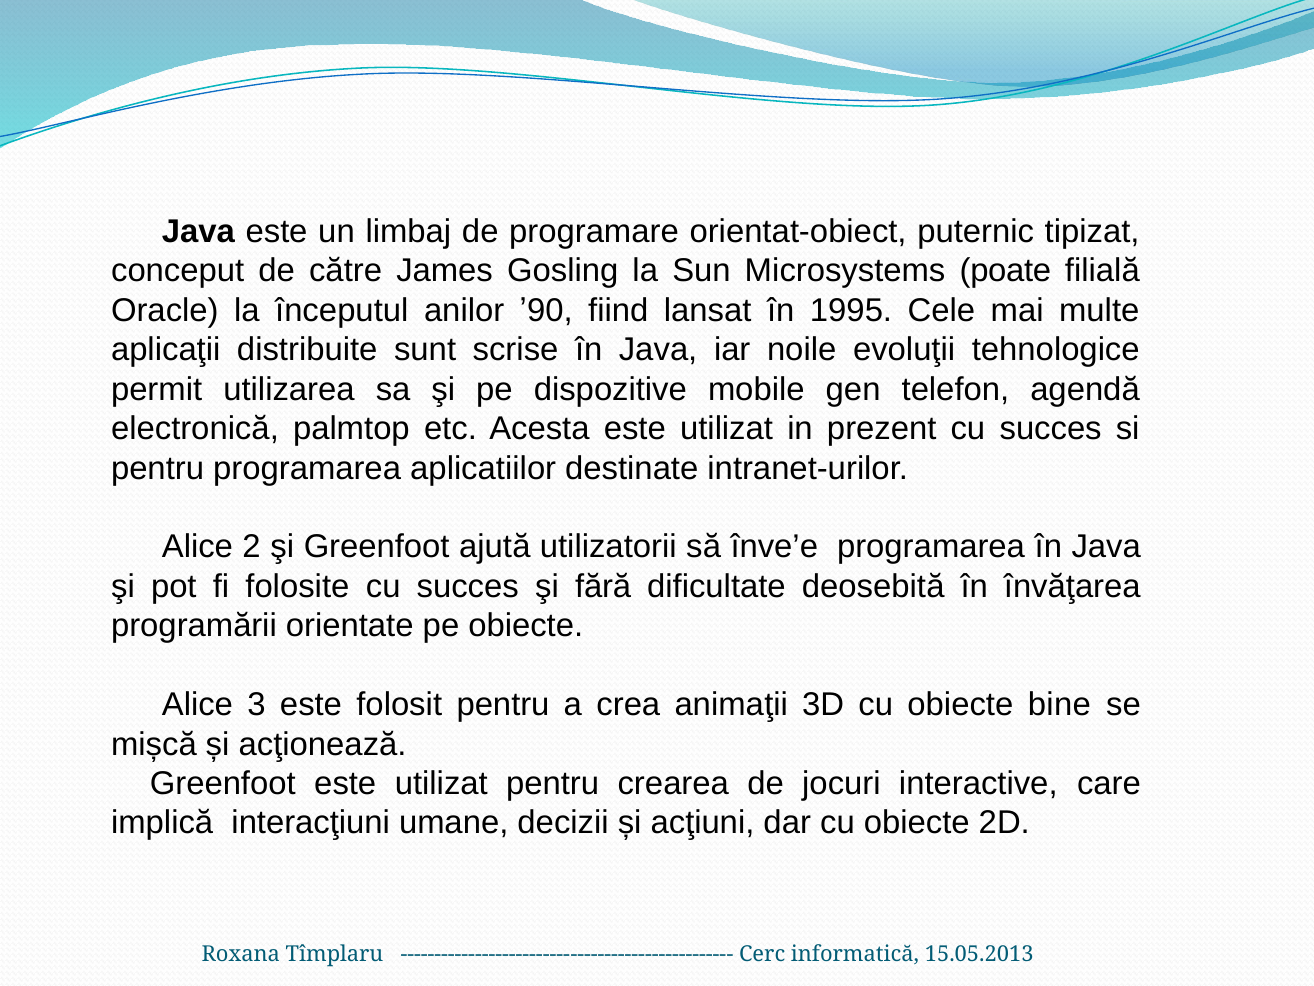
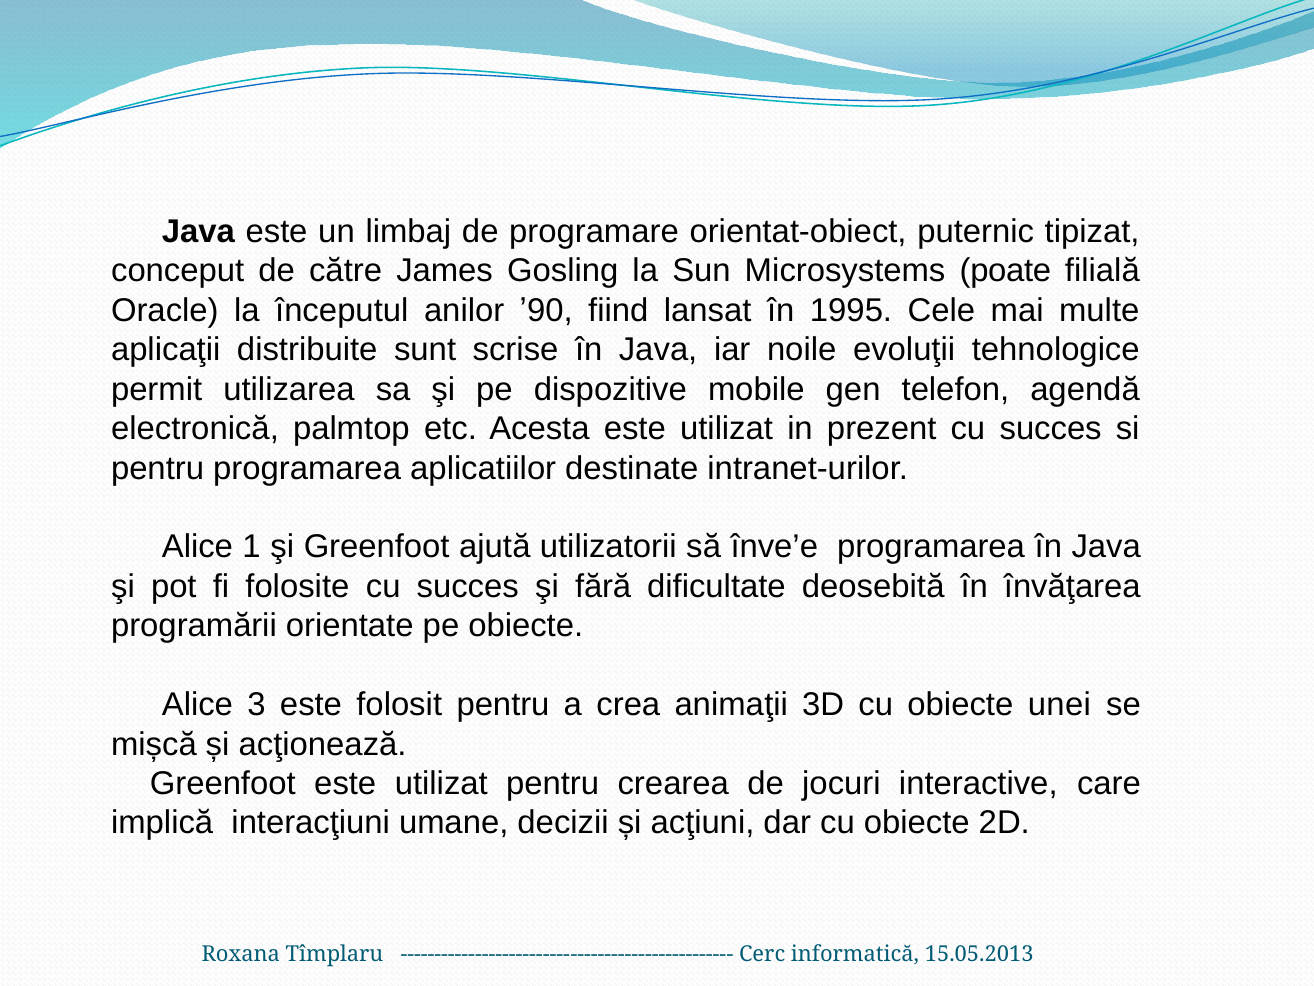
2: 2 -> 1
bine: bine -> unei
